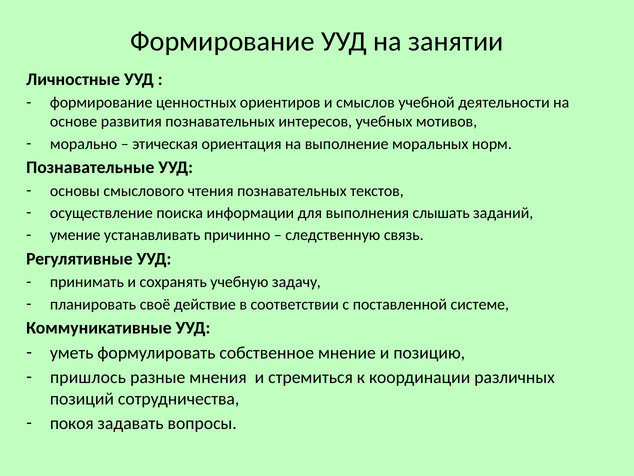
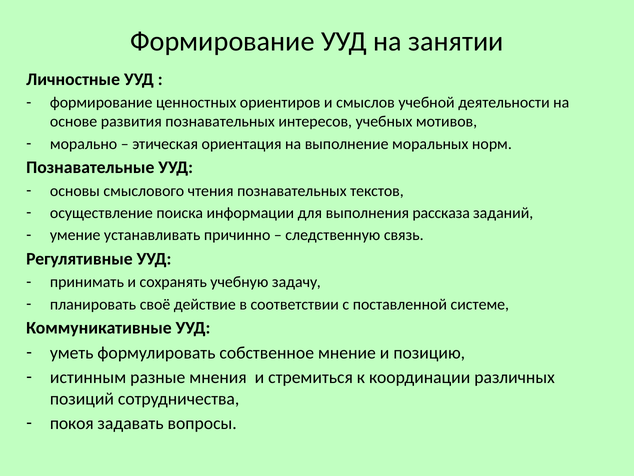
слышать: слышать -> рассказа
пришлось: пришлось -> истинным
